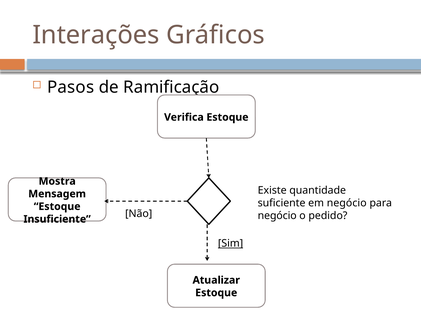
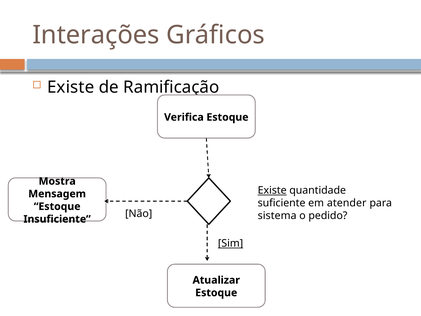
Pasos at (71, 87): Pasos -> Existe
Existe at (272, 190) underline: none -> present
em negócio: negócio -> atender
negócio at (277, 215): negócio -> sistema
